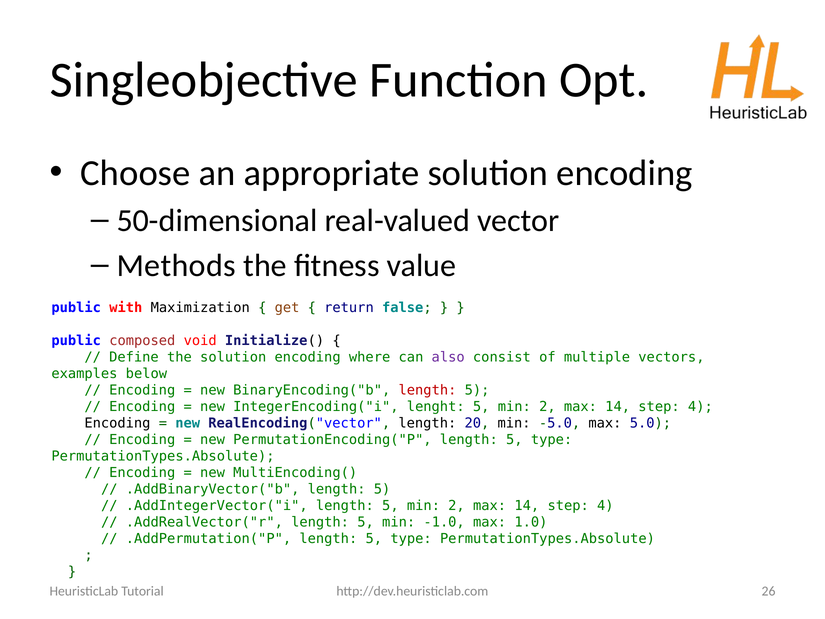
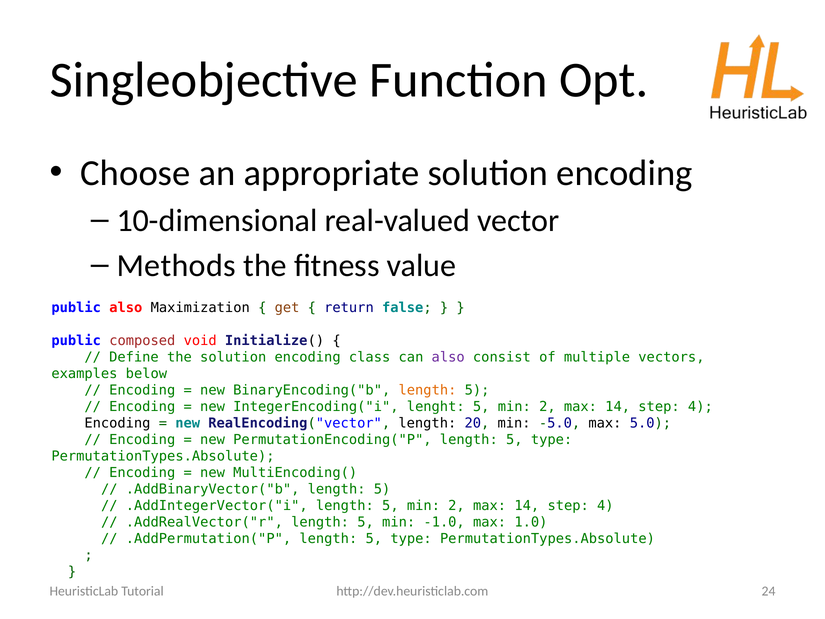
50-dimensional: 50-dimensional -> 10-dimensional
public with: with -> also
where: where -> class
length at (428, 390) colour: red -> orange
26: 26 -> 24
